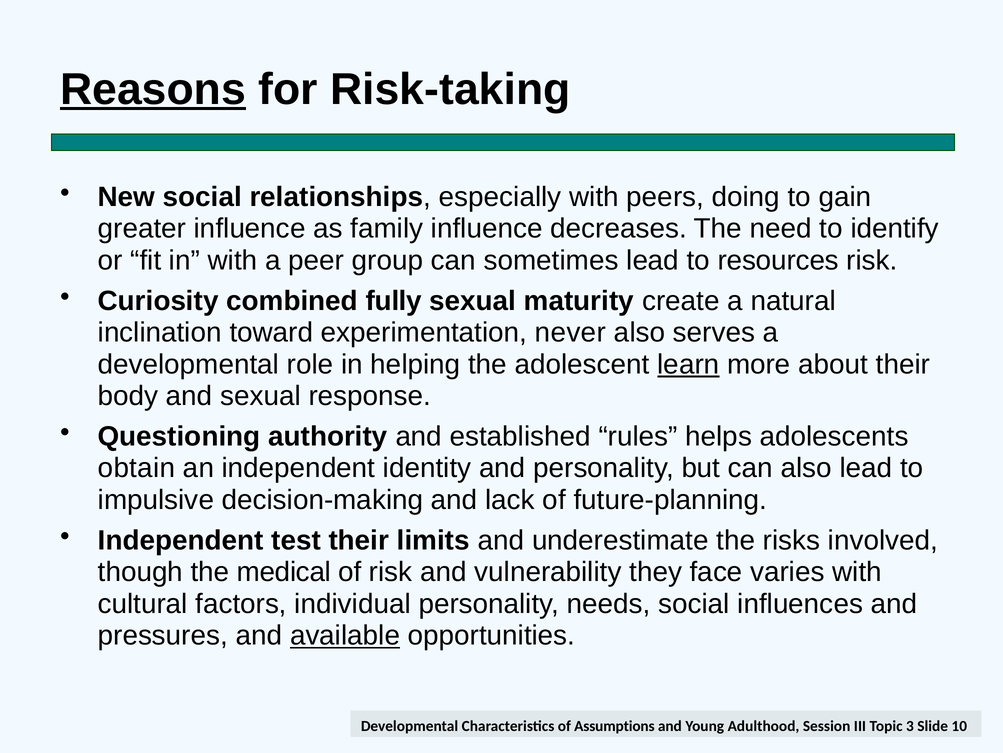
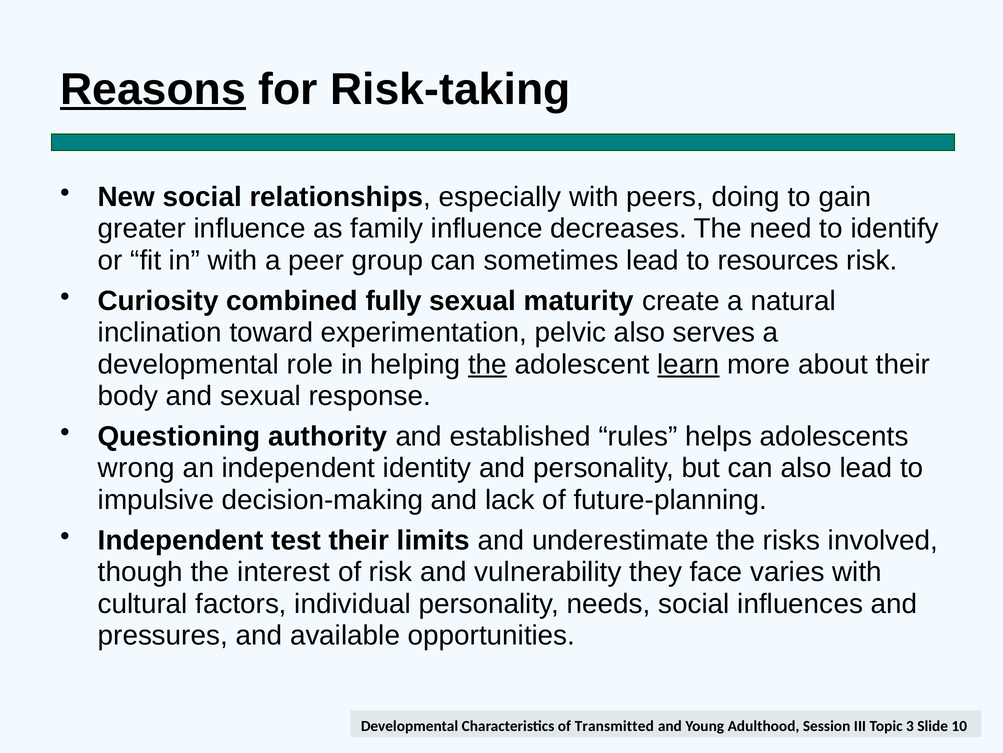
never: never -> pelvic
the at (488, 364) underline: none -> present
obtain: obtain -> wrong
medical: medical -> interest
available underline: present -> none
Assumptions: Assumptions -> Transmitted
